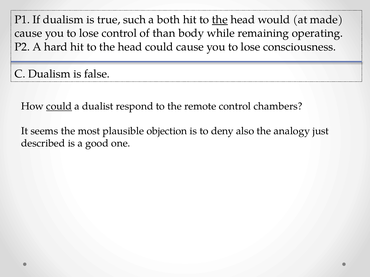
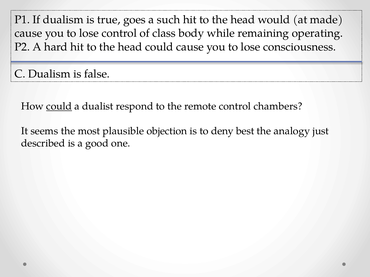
such: such -> goes
both: both -> such
the at (220, 20) underline: present -> none
than: than -> class
also: also -> best
